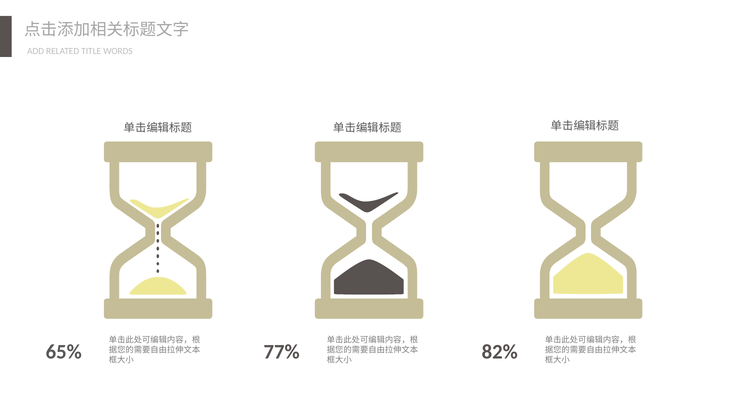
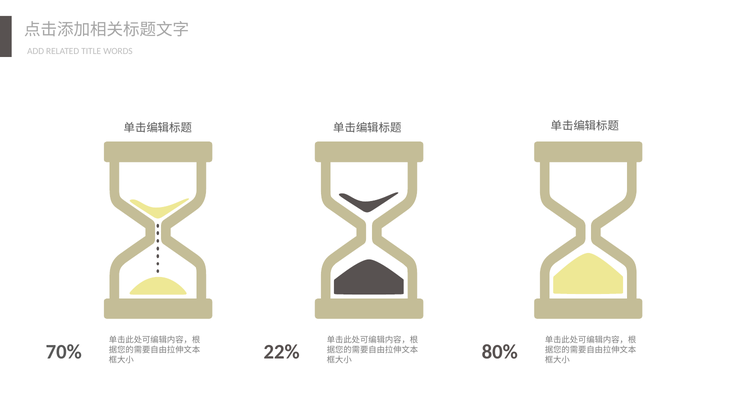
65%: 65% -> 70%
77%: 77% -> 22%
82%: 82% -> 80%
